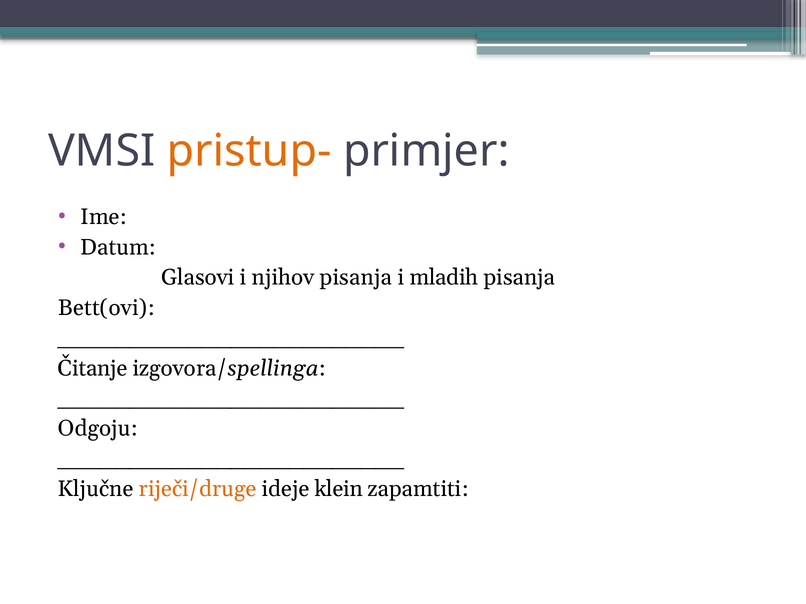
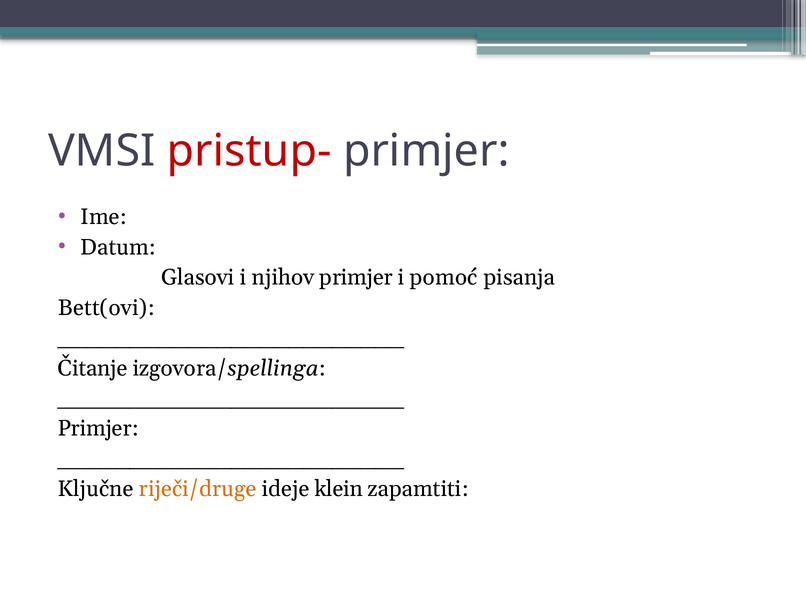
pristup- colour: orange -> red
njihov pisanja: pisanja -> primjer
mladih: mladih -> pomoć
Odgoju at (98, 429): Odgoju -> Primjer
